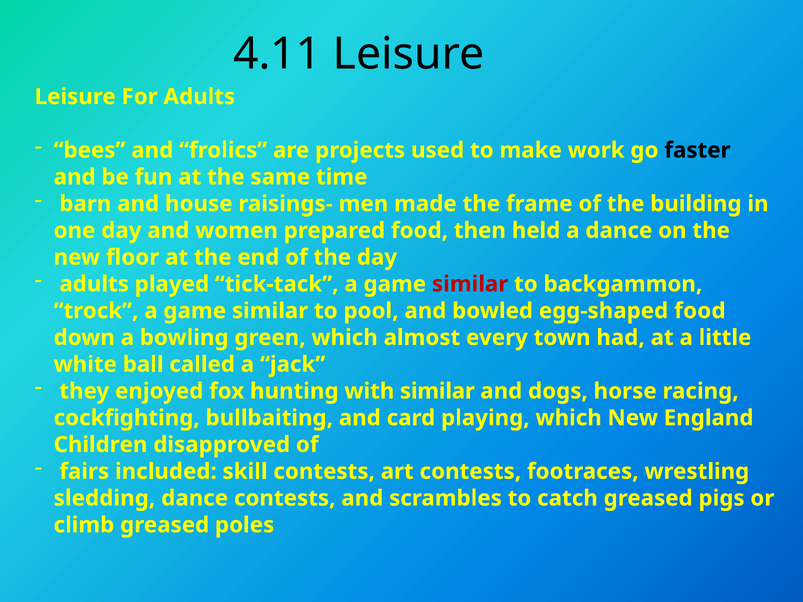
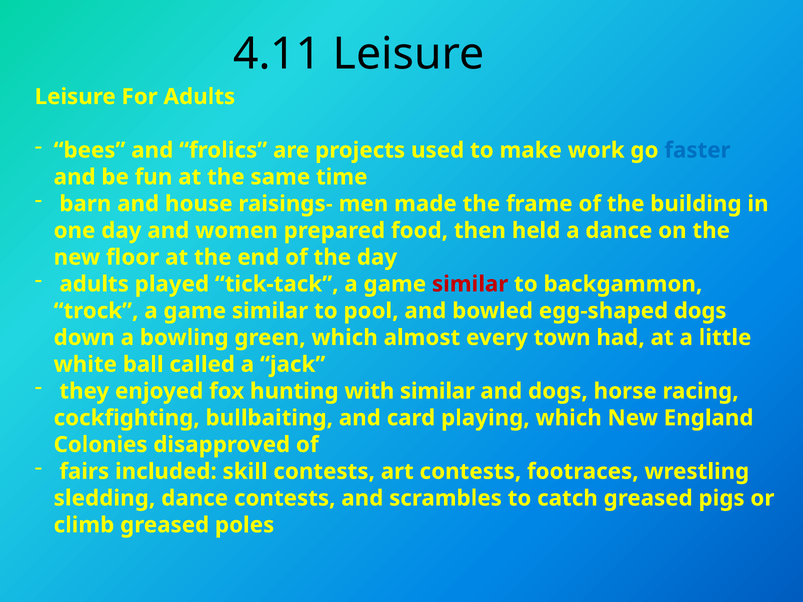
faster colour: black -> blue
egg-shaped food: food -> dogs
Children: Children -> Colonies
